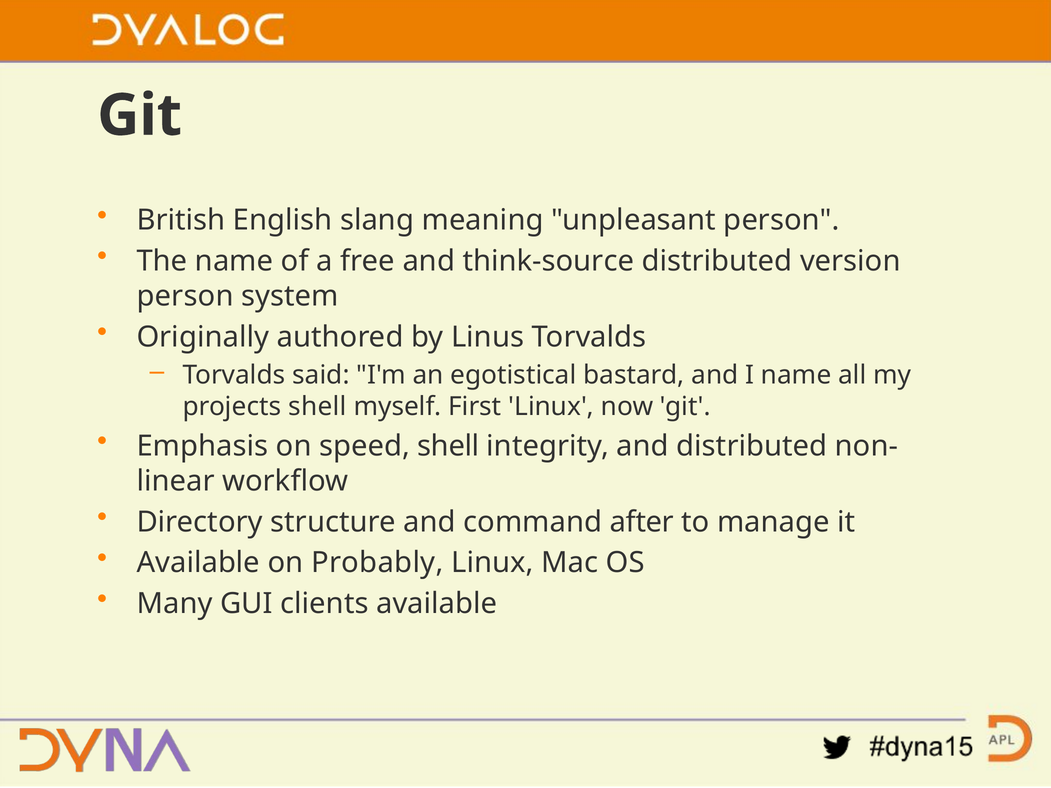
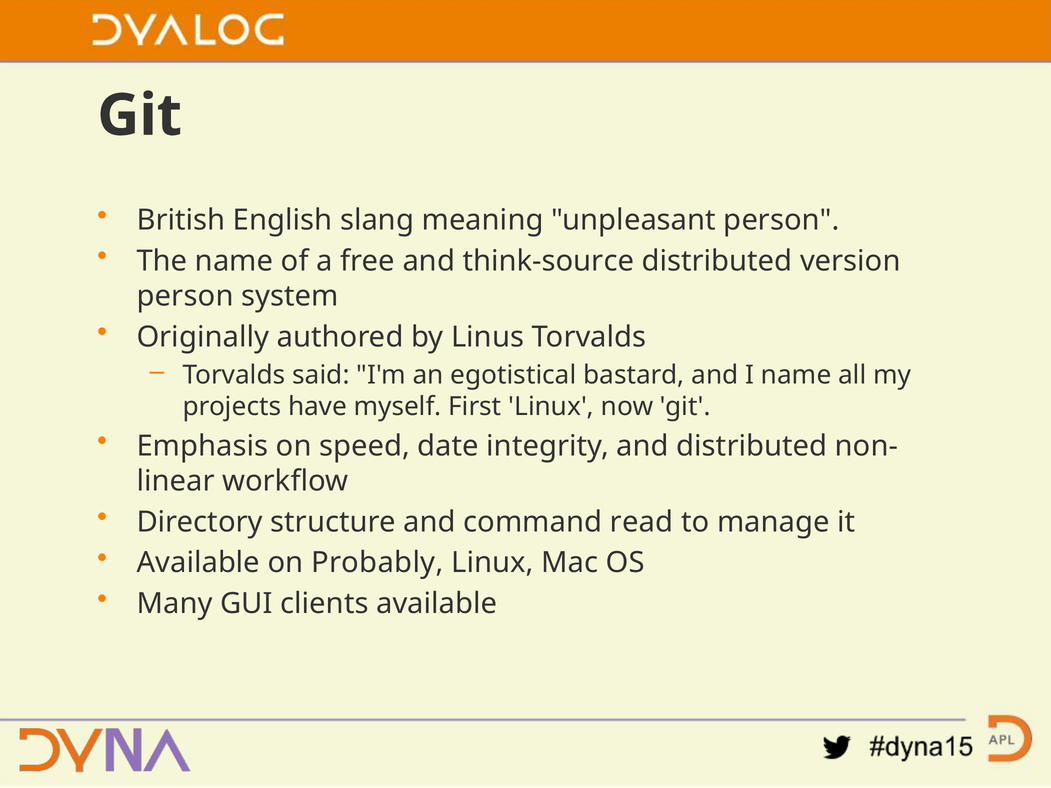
projects shell: shell -> have
speed shell: shell -> date
after: after -> read
